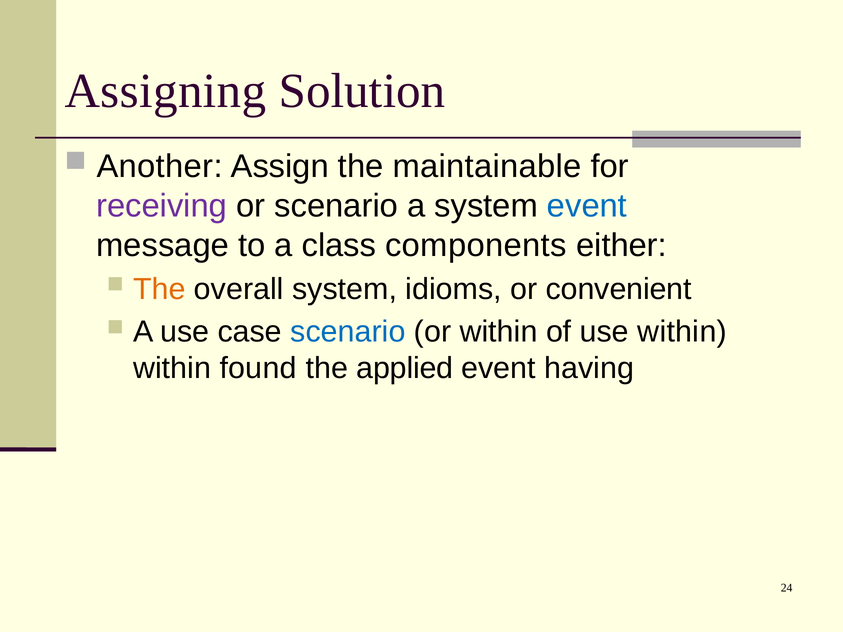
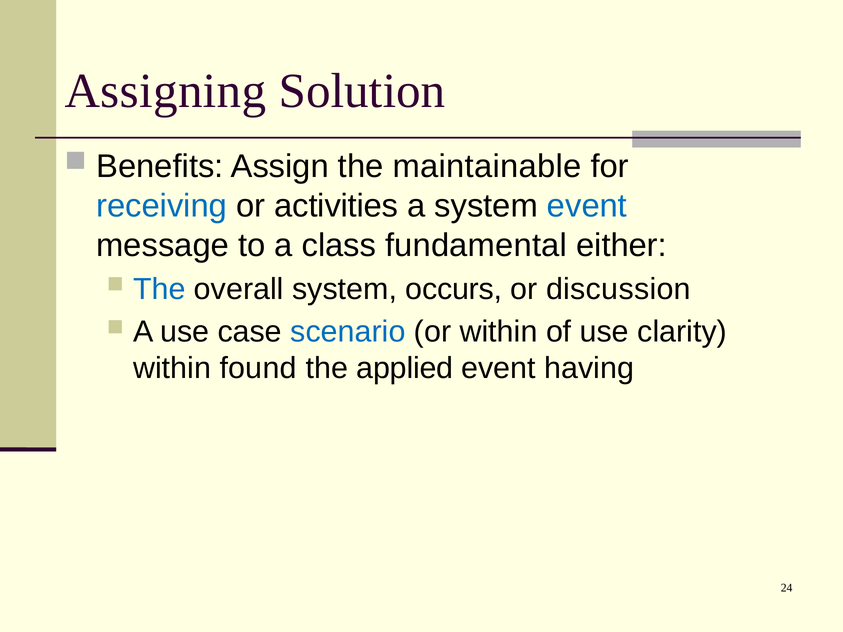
Another: Another -> Benefits
receiving colour: purple -> blue
or scenario: scenario -> activities
components: components -> fundamental
The at (159, 289) colour: orange -> blue
idioms: idioms -> occurs
convenient: convenient -> discussion
use within: within -> clarity
